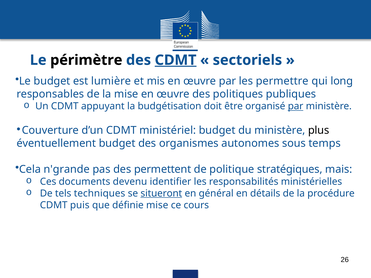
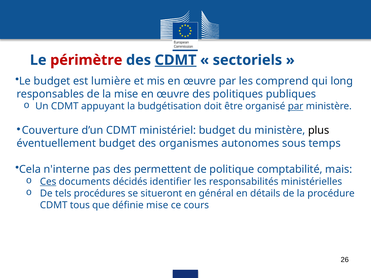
périmètre colour: black -> red
permettre: permettre -> comprend
n'grande: n'grande -> n'interne
stratégiques: stratégiques -> comptabilité
Ces underline: none -> present
devenu: devenu -> décidés
techniques: techniques -> procédures
situeront underline: present -> none
puis: puis -> tous
